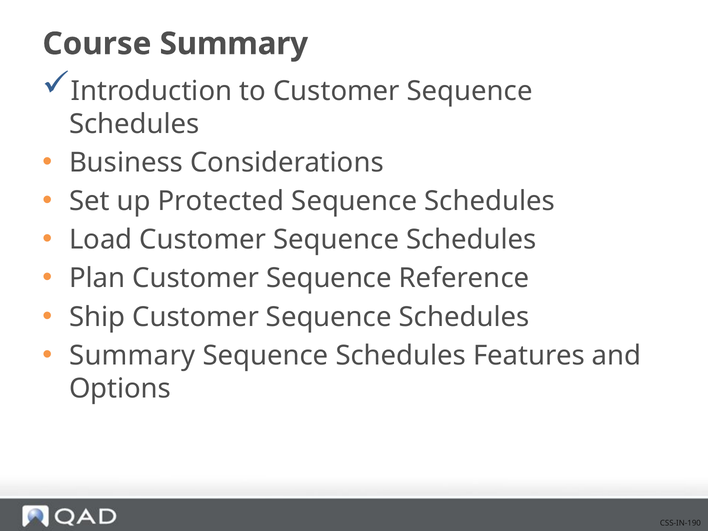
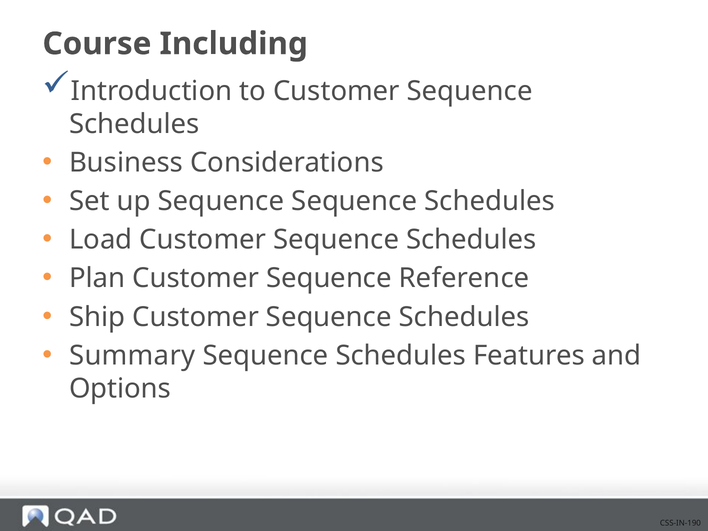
Course Summary: Summary -> Including
up Protected: Protected -> Sequence
